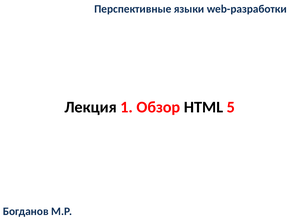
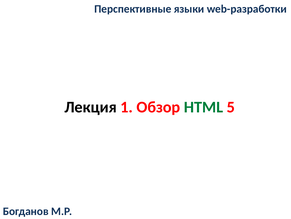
HTML colour: black -> green
